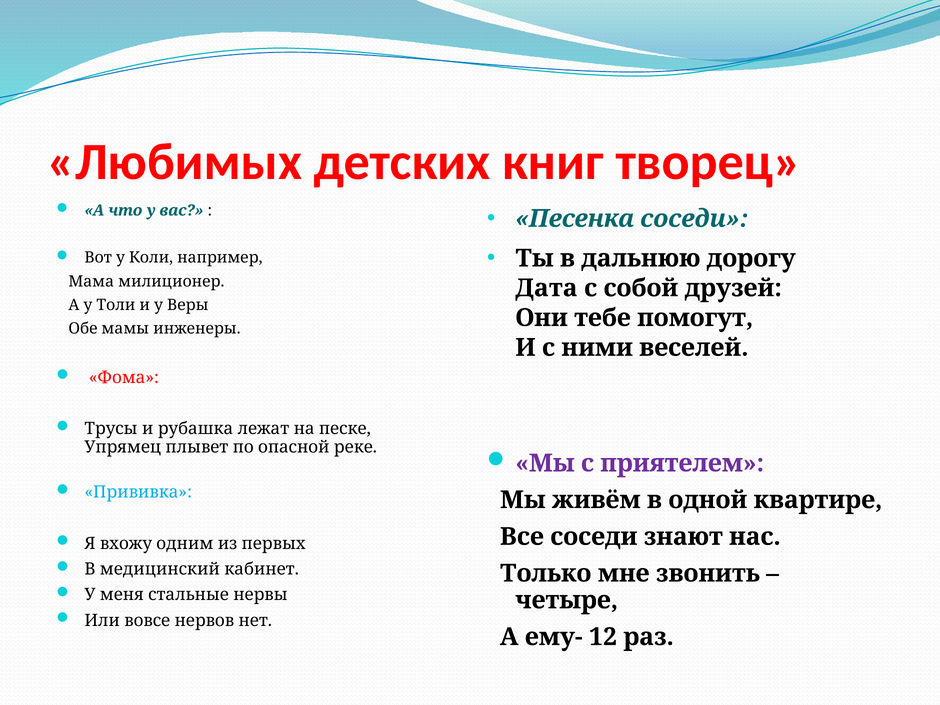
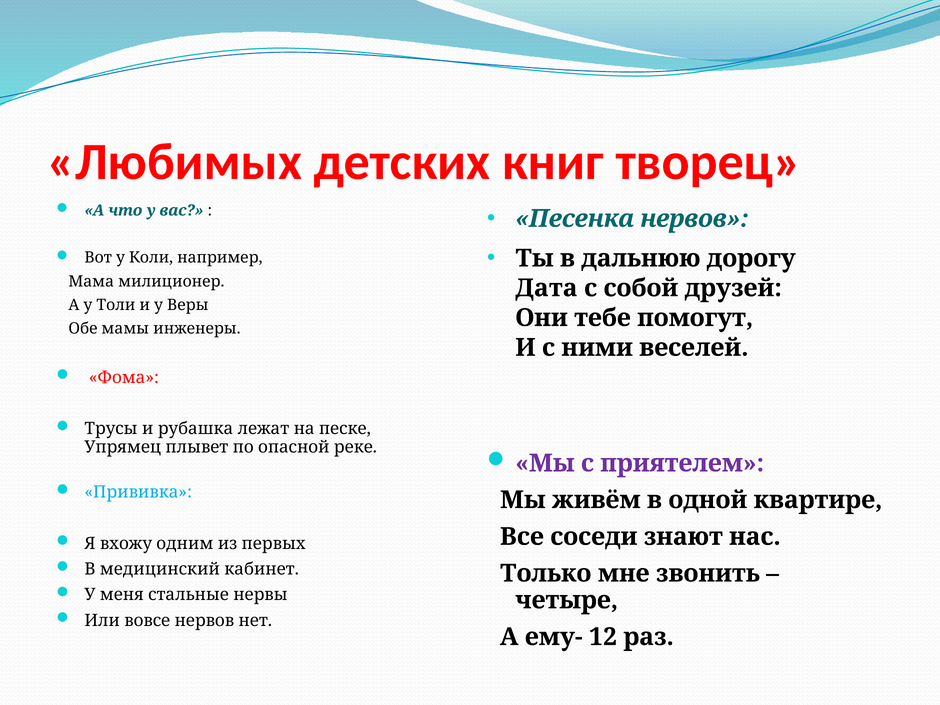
Песенка соседи: соседи -> нервов
